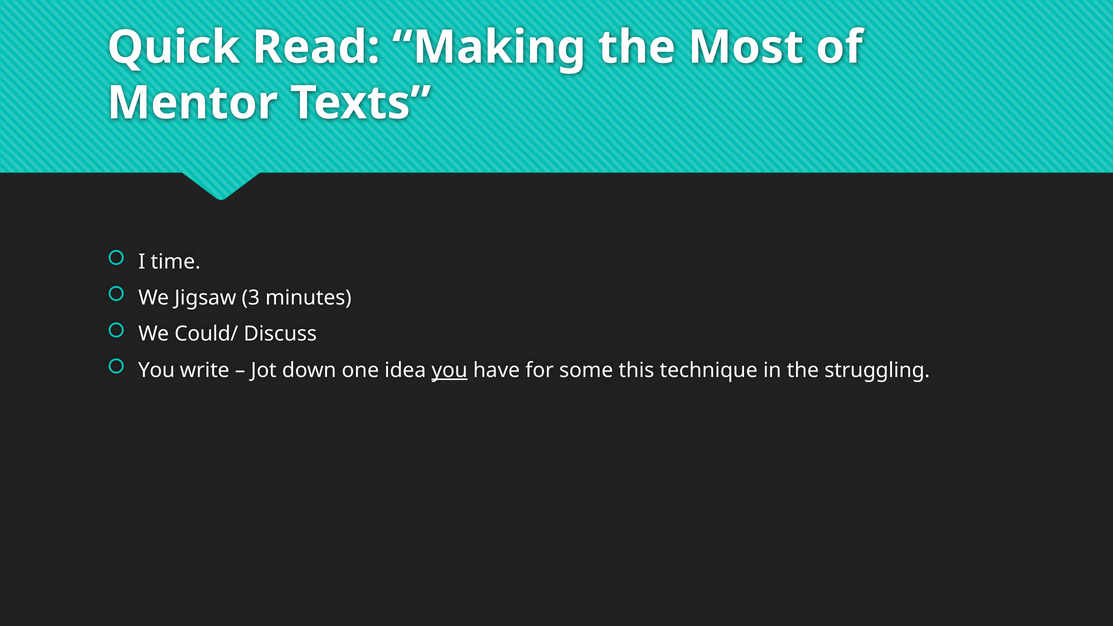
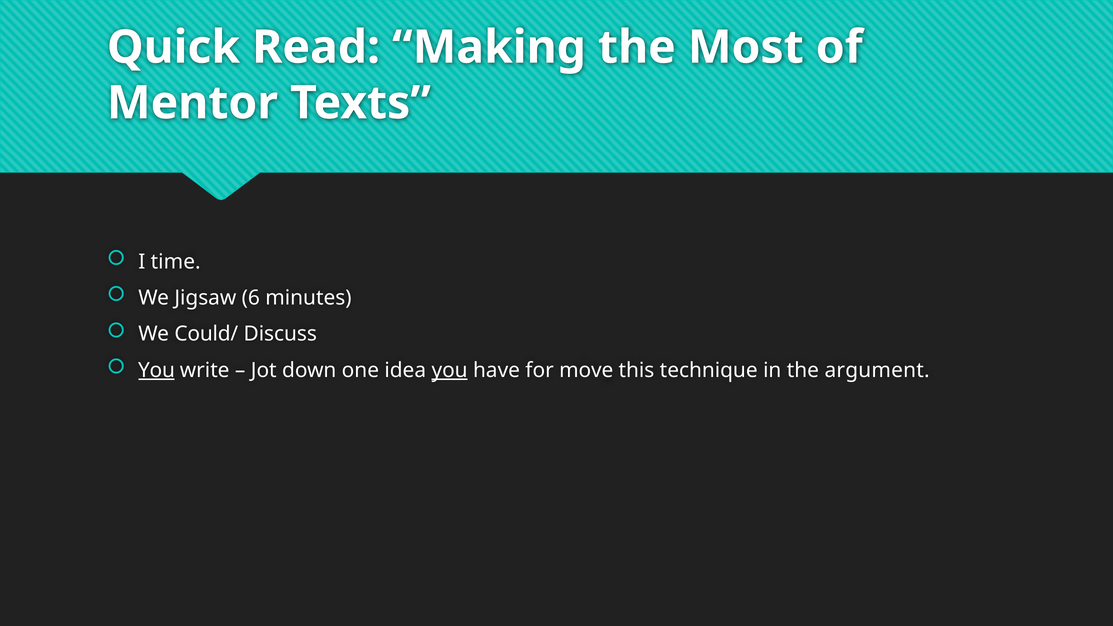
3: 3 -> 6
You at (156, 370) underline: none -> present
some: some -> move
struggling: struggling -> argument
